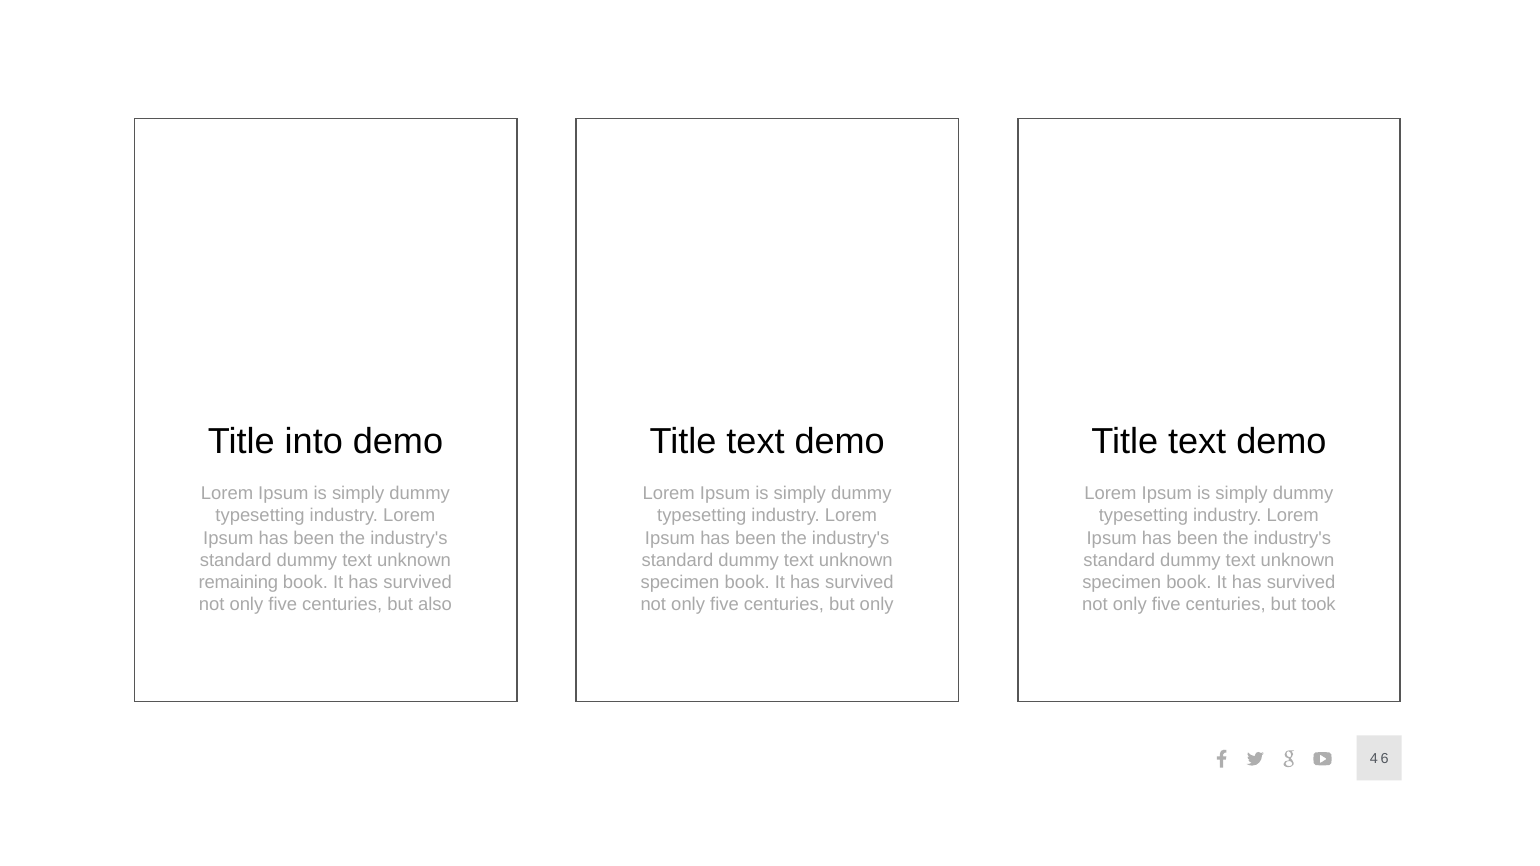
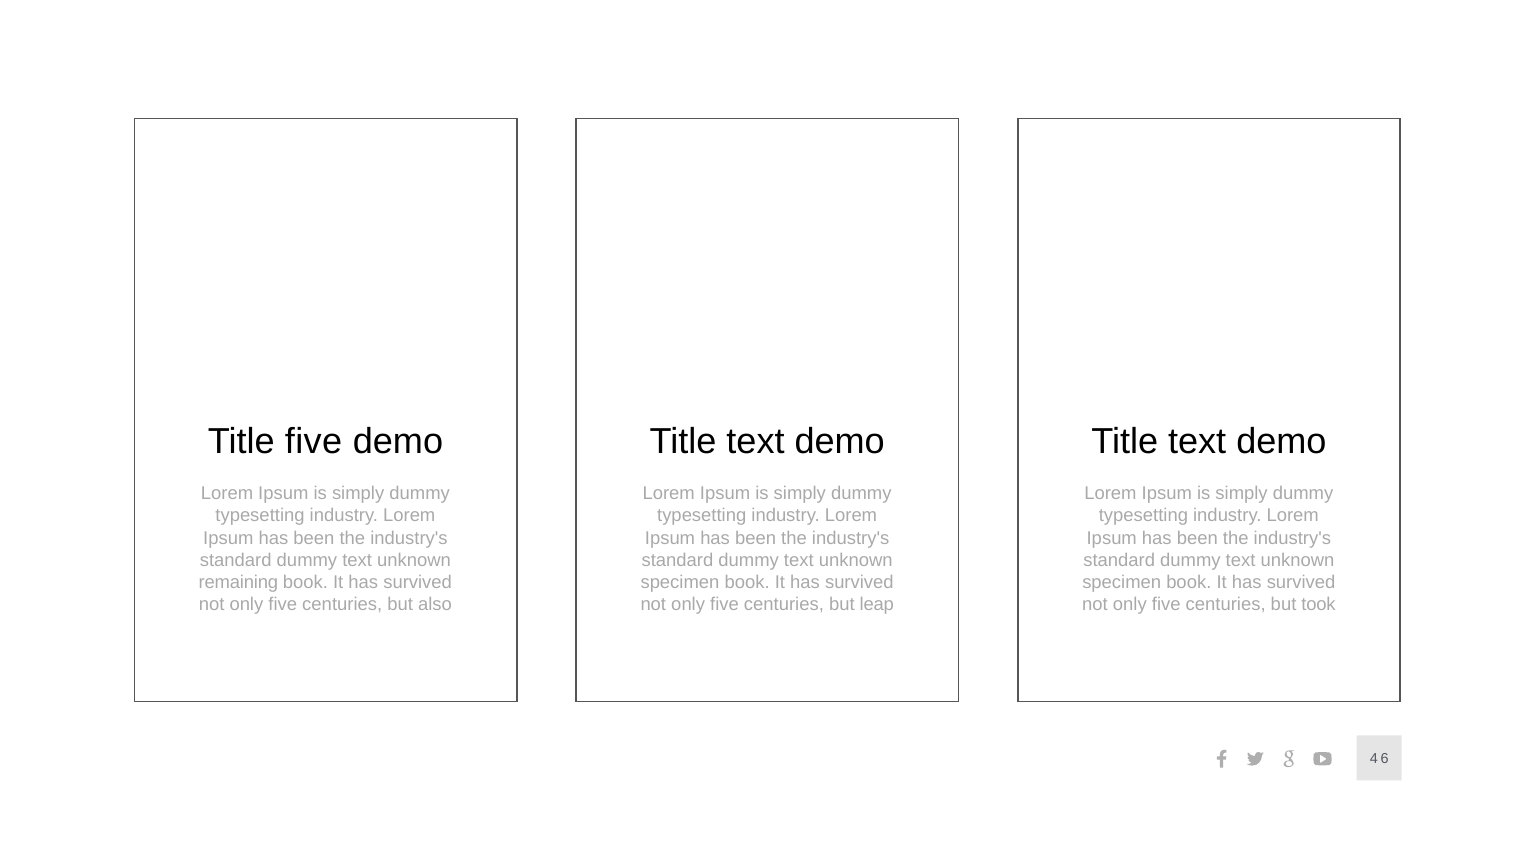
Title into: into -> five
but only: only -> leap
